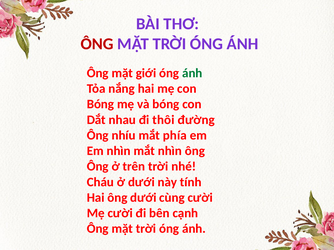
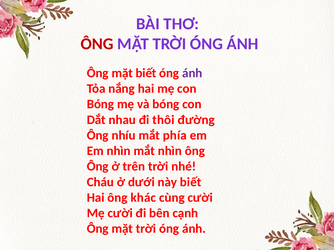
mặt giới: giới -> biết
ánh at (192, 73) colour: green -> purple
này tính: tính -> biết
ông dưới: dưới -> khác
